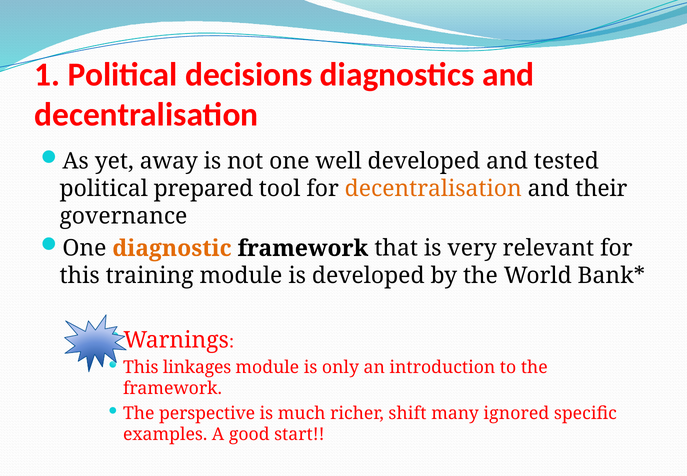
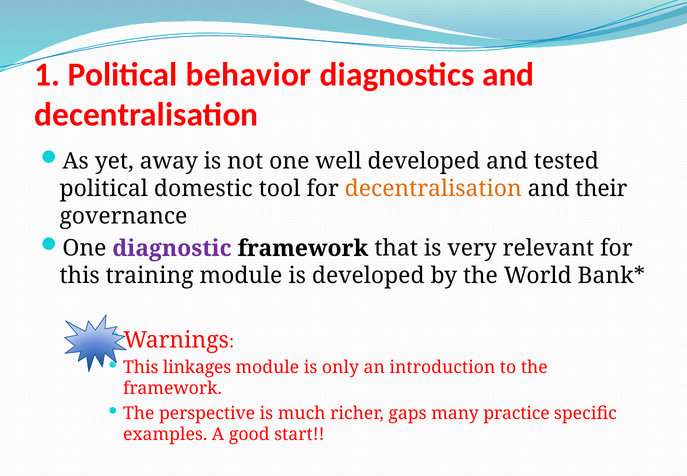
decisions: decisions -> behavior
prepared: prepared -> domestic
diagnostic colour: orange -> purple
shift: shift -> gaps
ignored: ignored -> practice
